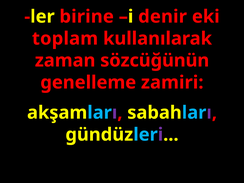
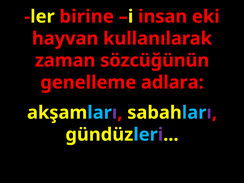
denir: denir -> insan
toplam: toplam -> hayvan
zamiri: zamiri -> adlara
